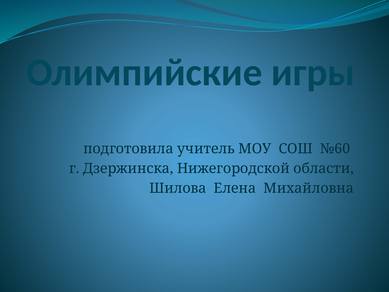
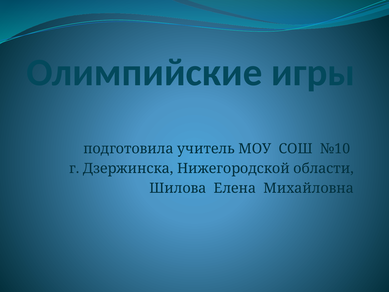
№60: №60 -> №10
